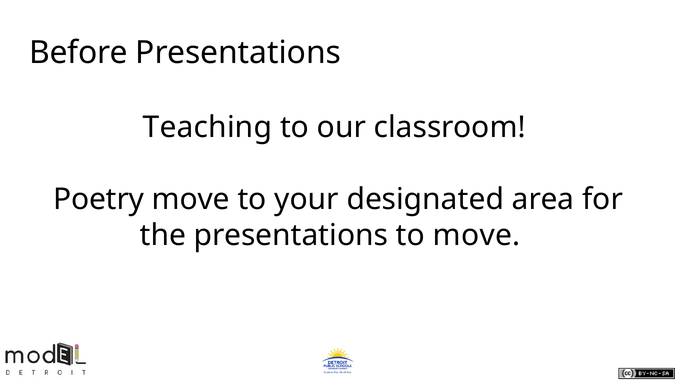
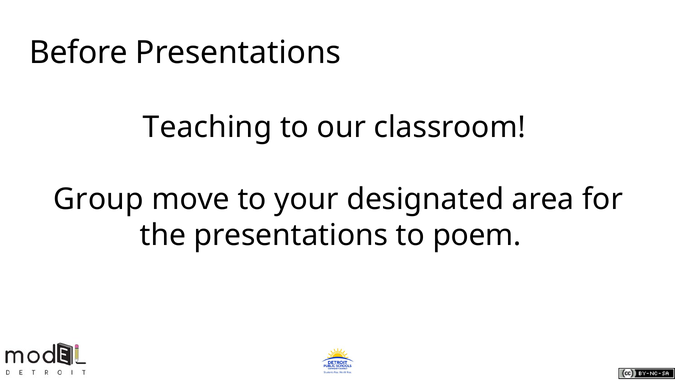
Poetry: Poetry -> Group
to move: move -> poem
